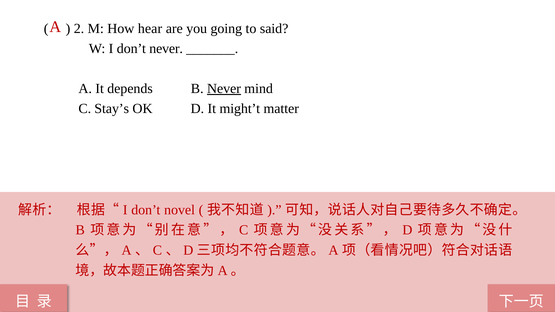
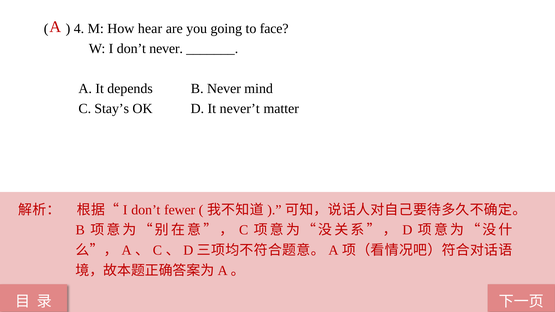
2: 2 -> 4
said: said -> face
Never at (224, 89) underline: present -> none
might’t: might’t -> never’t
novel: novel -> fewer
